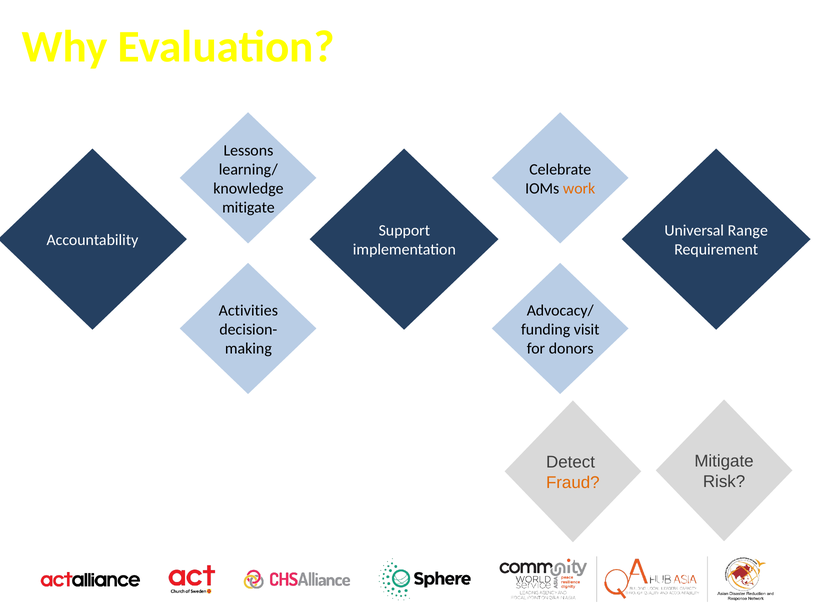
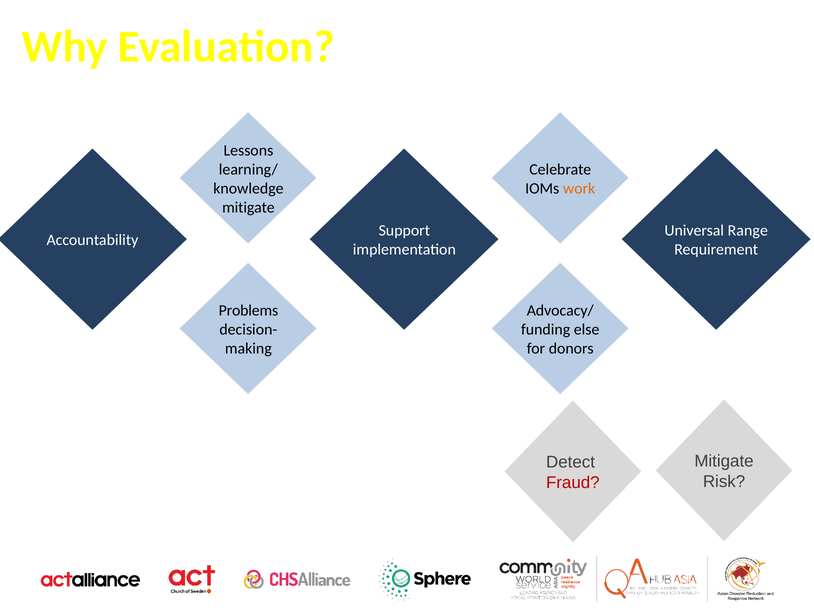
Activities: Activities -> Problems
visit: visit -> else
Fraud colour: orange -> red
